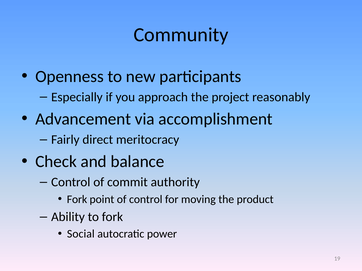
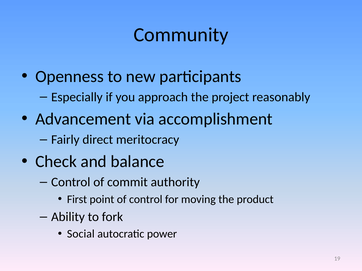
Fork at (77, 200): Fork -> First
